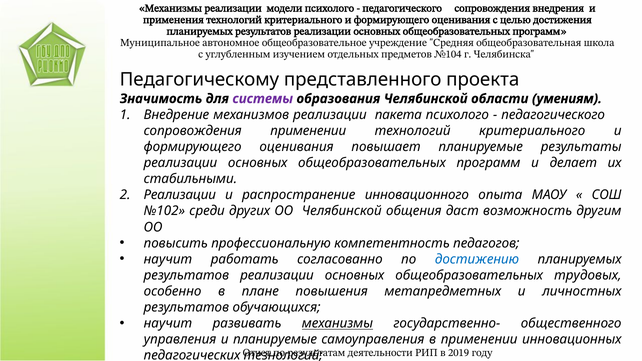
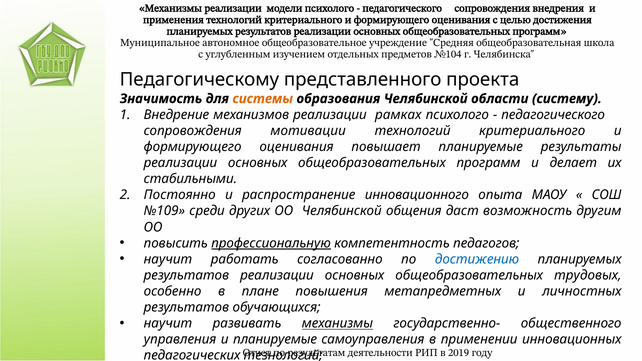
системы colour: purple -> orange
умениям: умениям -> систему
пакета: пакета -> рамках
сопровождения применении: применении -> мотивации
Реализации at (180, 195): Реализации -> Постоянно
№102: №102 -> №109
профессиональную underline: none -> present
